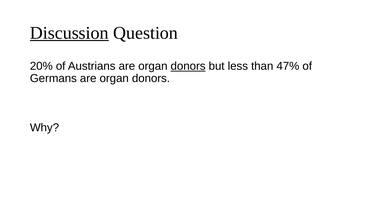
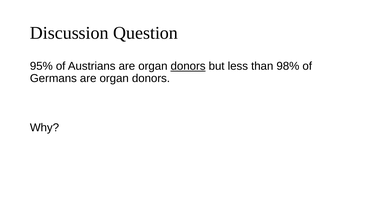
Discussion underline: present -> none
20%: 20% -> 95%
47%: 47% -> 98%
